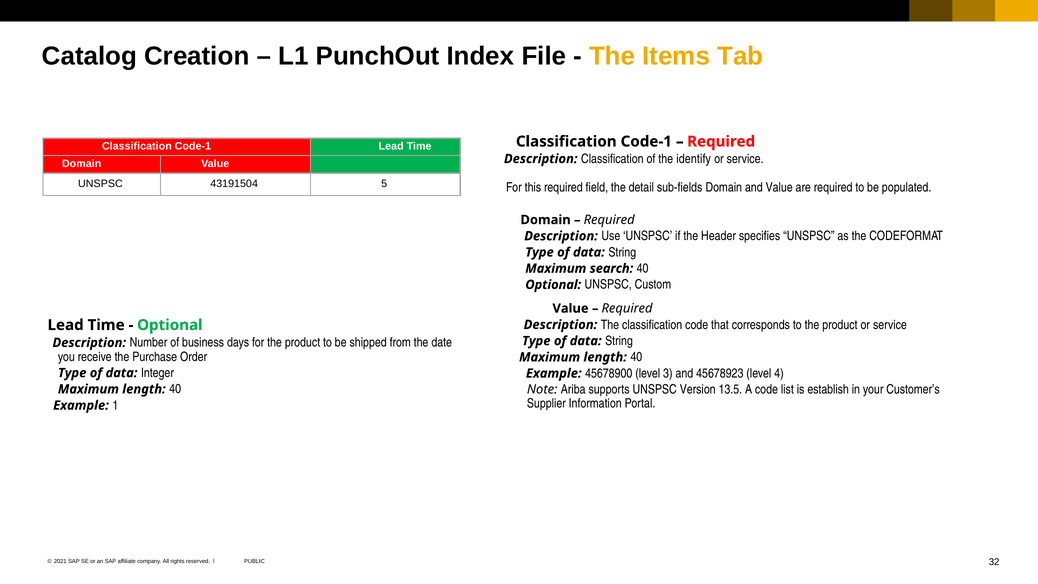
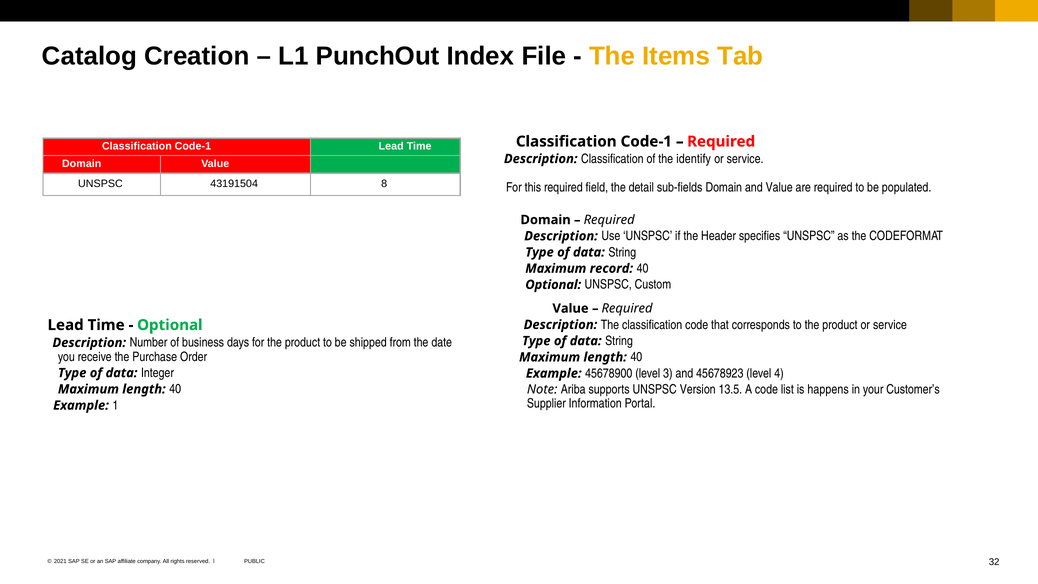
5: 5 -> 8
search: search -> record
establish: establish -> happens
